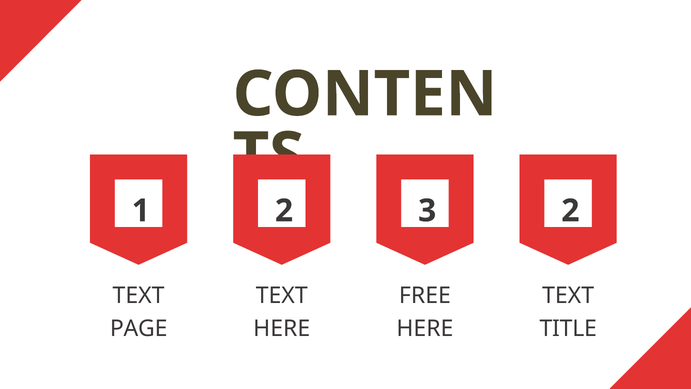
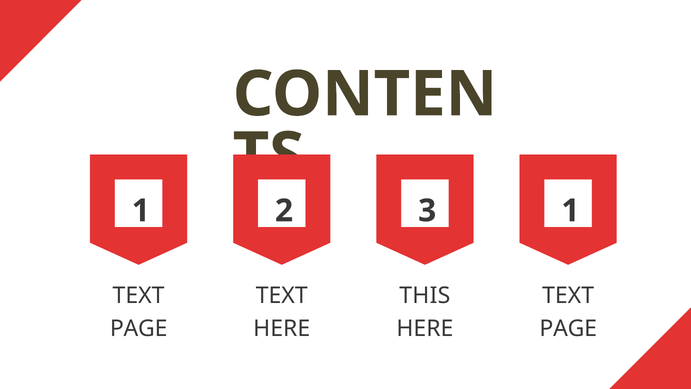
3 2: 2 -> 1
FREE: FREE -> THIS
TITLE at (568, 328): TITLE -> PAGE
